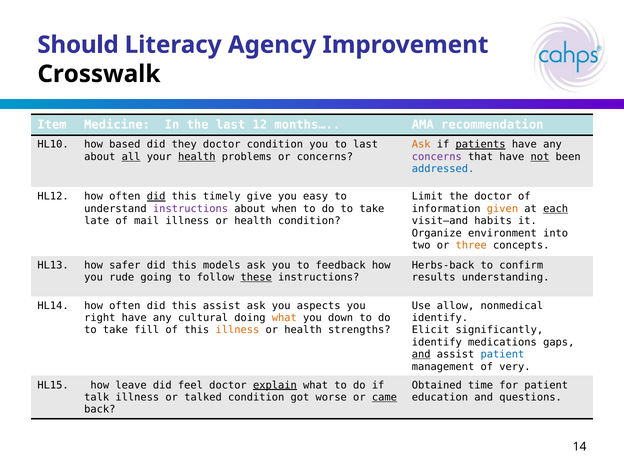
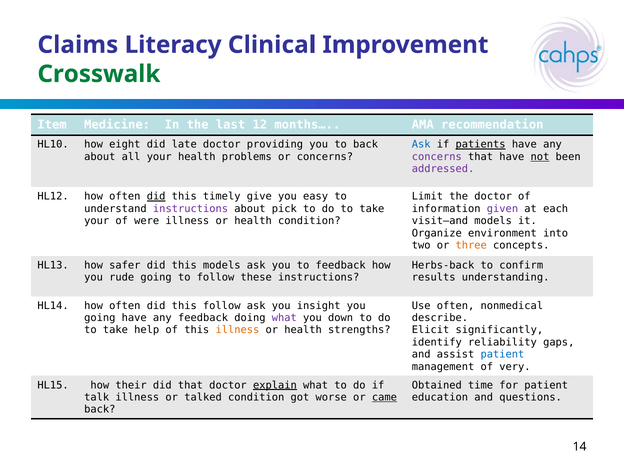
Should: Should -> Claims
Agency: Agency -> Clinical
Crosswalk colour: black -> green
based: based -> eight
they: they -> late
doctor condition: condition -> providing
to last: last -> back
Ask at (421, 145) colour: orange -> blue
all underline: present -> none
health at (197, 157) underline: present -> none
addressed colour: blue -> purple
when: when -> pick
given colour: orange -> purple
each underline: present -> none
late at (97, 221): late -> your
mail: mail -> were
visit—and habits: habits -> models
these underline: present -> none
this assist: assist -> follow
aspects: aspects -> insight
Use allow: allow -> often
right at (100, 318): right -> going
any cultural: cultural -> feedback
what at (284, 318) colour: orange -> purple
identify at (440, 318): identify -> describe
fill: fill -> help
medications: medications -> reliability
and at (421, 354) underline: present -> none
leave: leave -> their
did feel: feel -> that
